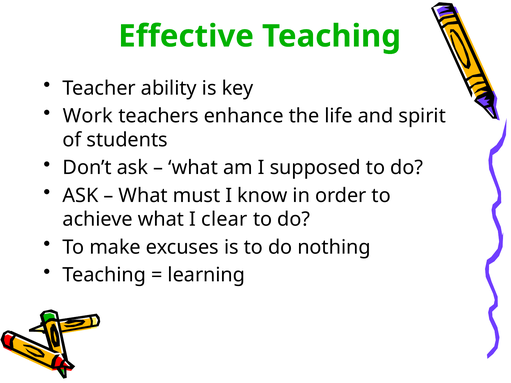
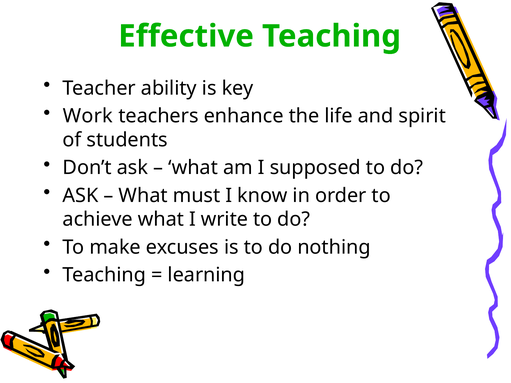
clear: clear -> write
